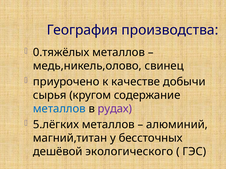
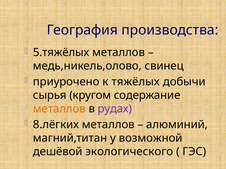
0.тяжёлых: 0.тяжёлых -> 5.тяжёлых
качестве: качестве -> тяжёлых
металлов at (59, 109) colour: blue -> orange
5.лёгких: 5.лёгких -> 8.лёгких
бессточных: бессточных -> возможной
